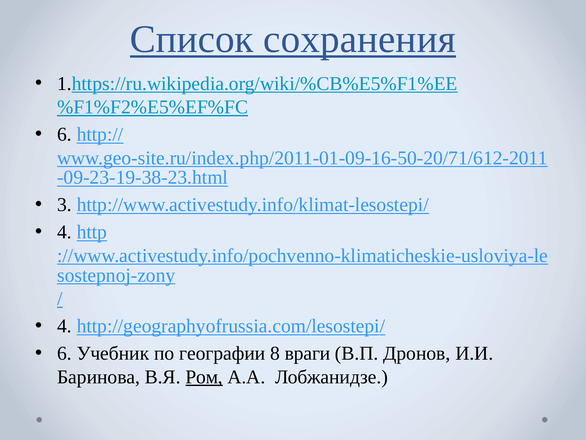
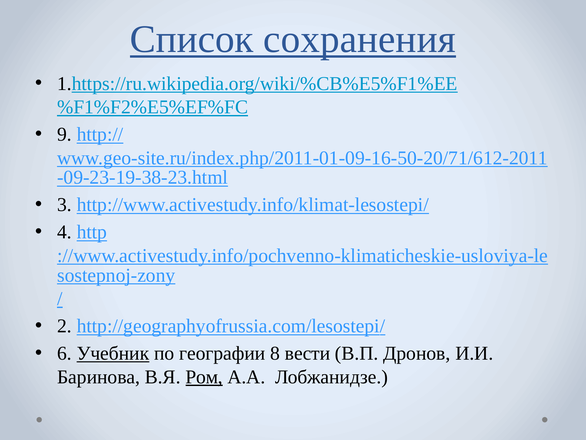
6 at (64, 134): 6 -> 9
4 at (64, 326): 4 -> 2
Учебник underline: none -> present
враги: враги -> вести
